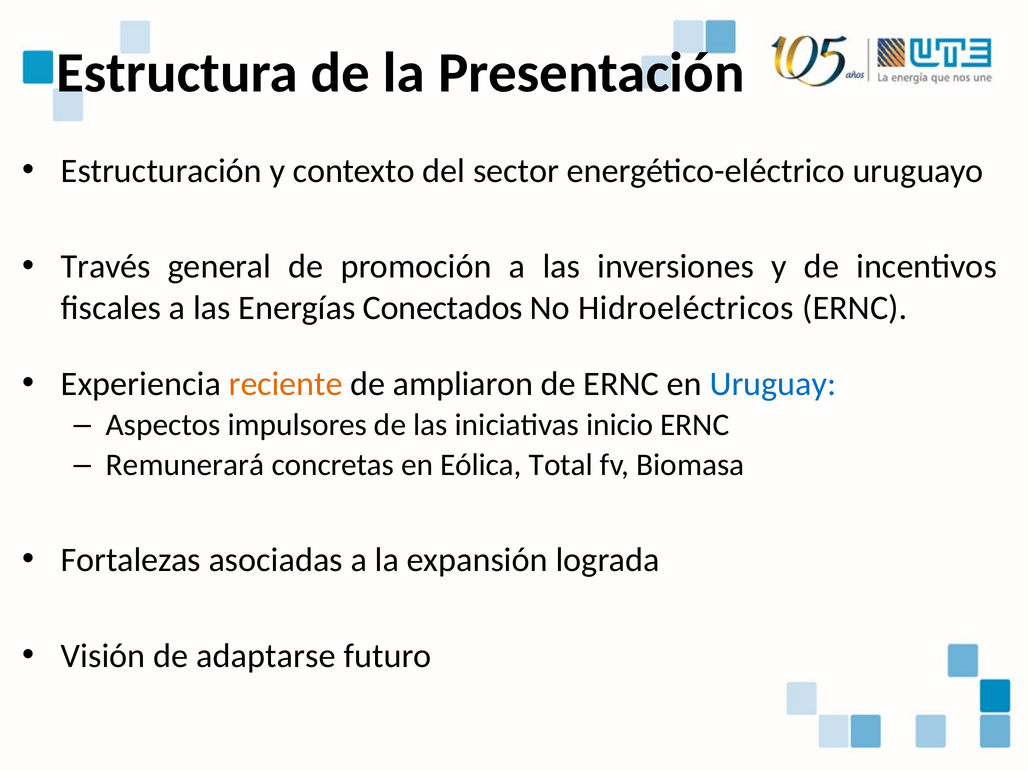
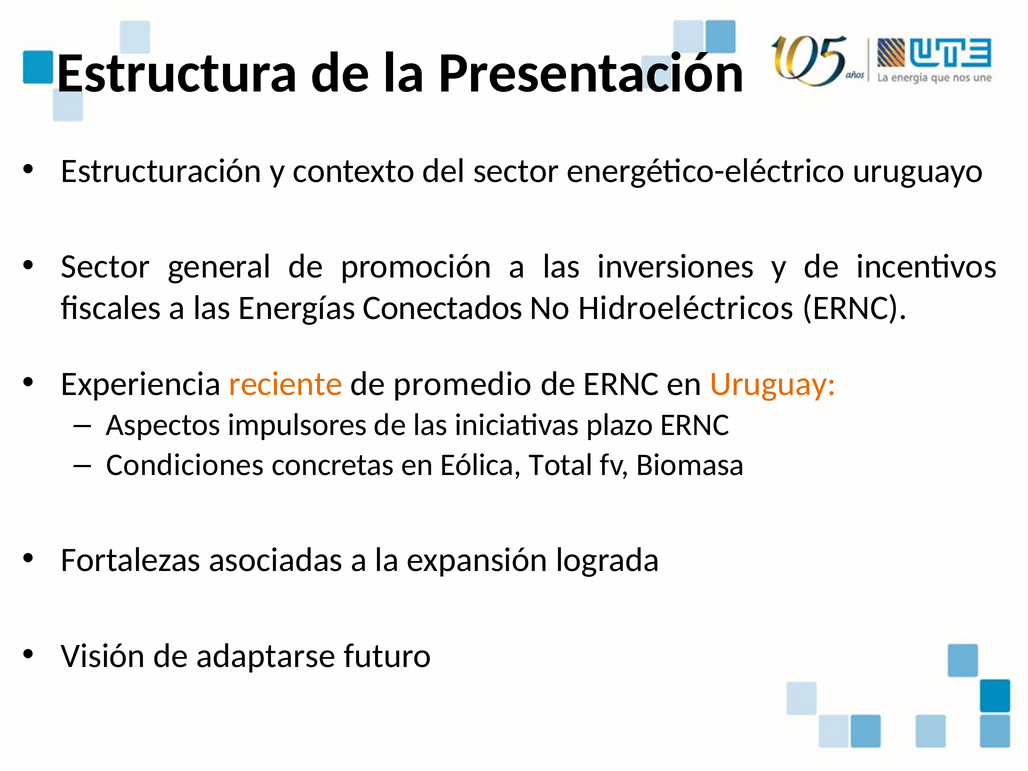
Través at (106, 267): Través -> Sector
ampliaron: ampliaron -> promedio
Uruguay colour: blue -> orange
inicio: inicio -> plazo
Remunerará: Remunerará -> Condiciones
